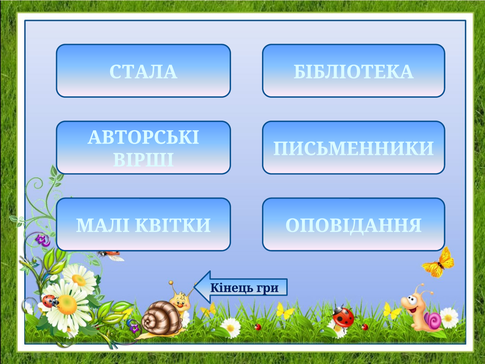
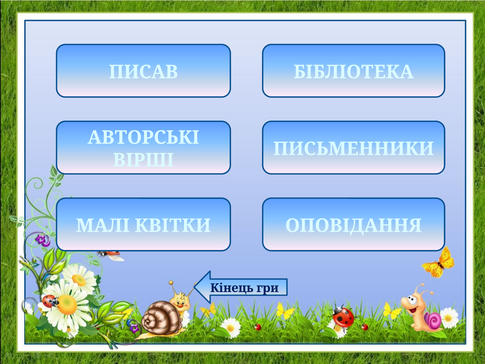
СТАЛА: СТАЛА -> ПИСАВ
